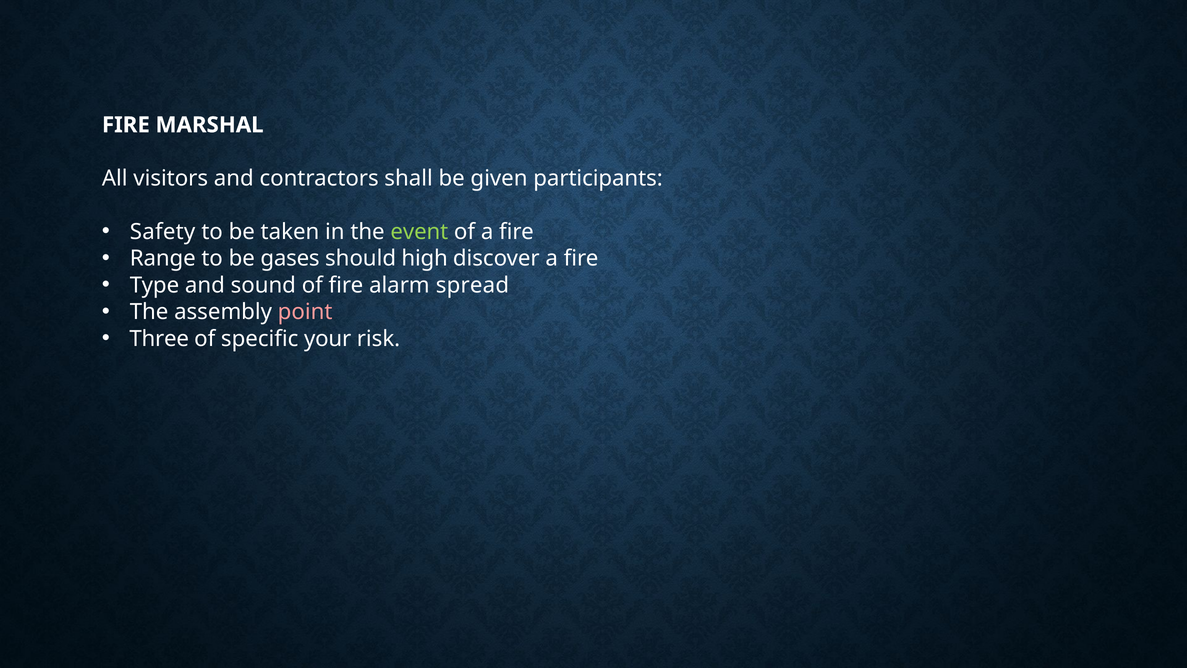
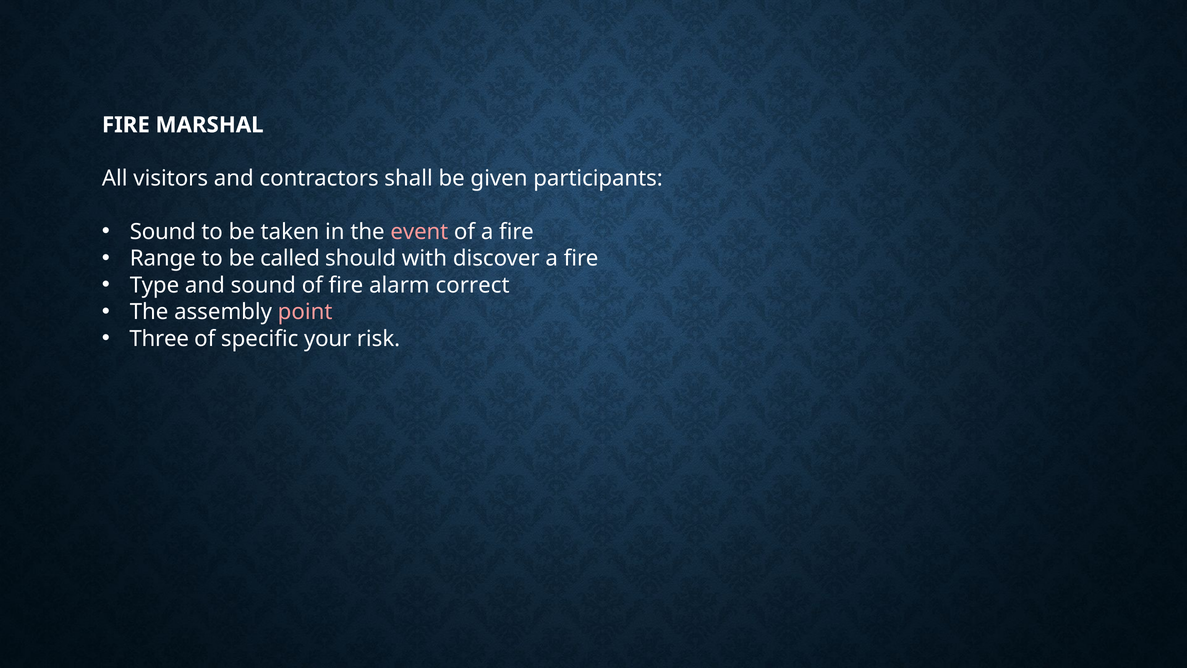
Safety at (163, 232): Safety -> Sound
event colour: light green -> pink
gases: gases -> called
high: high -> with
spread: spread -> correct
